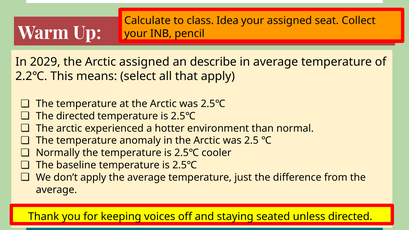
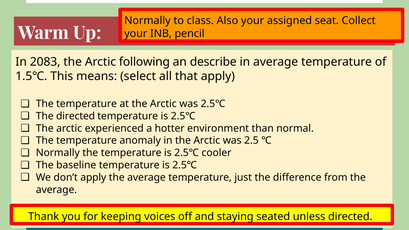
Calculate at (147, 21): Calculate -> Normally
Idea: Idea -> Also
2029: 2029 -> 2083
Arctic assigned: assigned -> following
2.2℃: 2.2℃ -> 1.5℃
